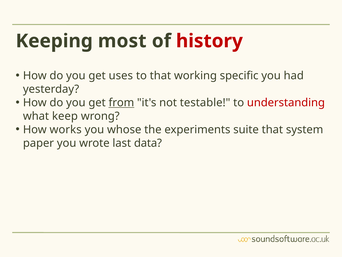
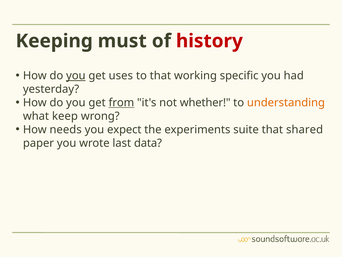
most: most -> must
you at (76, 76) underline: none -> present
testable: testable -> whether
understanding colour: red -> orange
works: works -> needs
whose: whose -> expect
system: system -> shared
